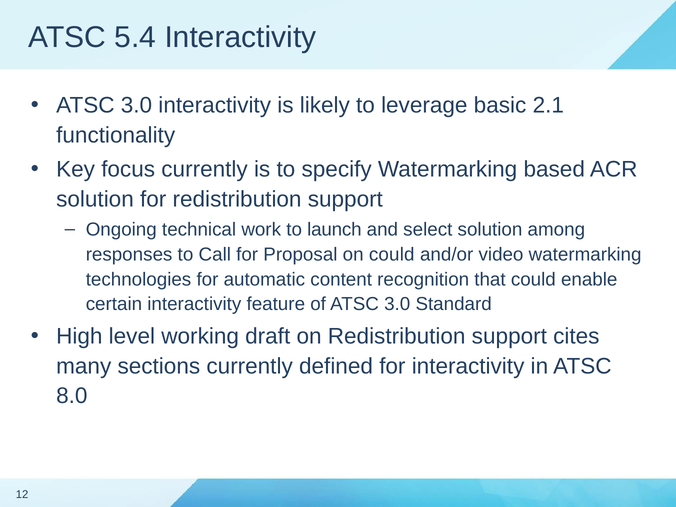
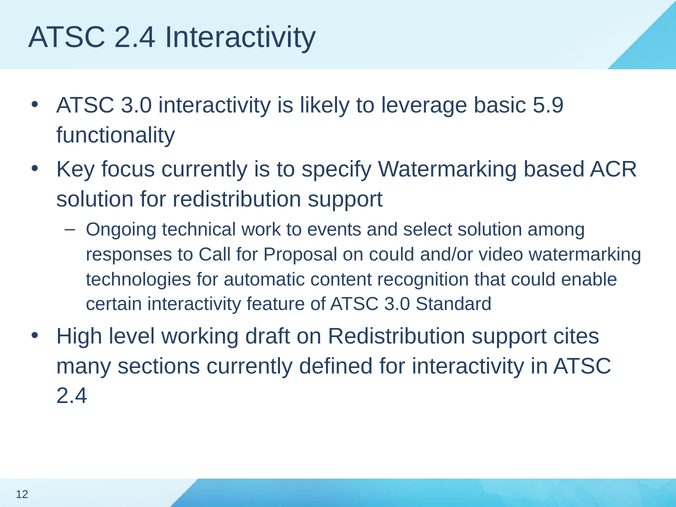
5.4 at (135, 37): 5.4 -> 2.4
2.1: 2.1 -> 5.9
launch: launch -> events
8.0 at (72, 396): 8.0 -> 2.4
